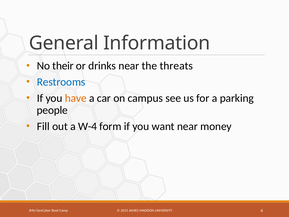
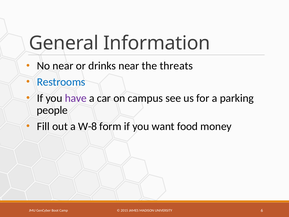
No their: their -> near
have colour: orange -> purple
W-4: W-4 -> W-8
want near: near -> food
